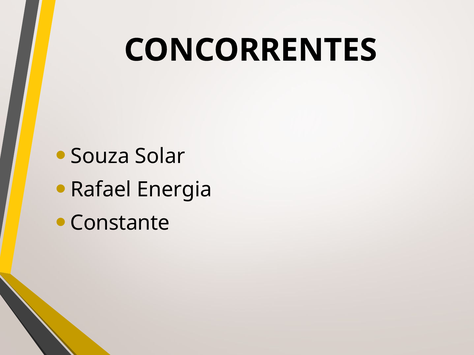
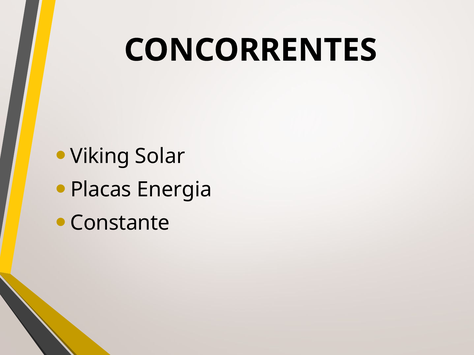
Souza: Souza -> Viking
Rafael: Rafael -> Placas
